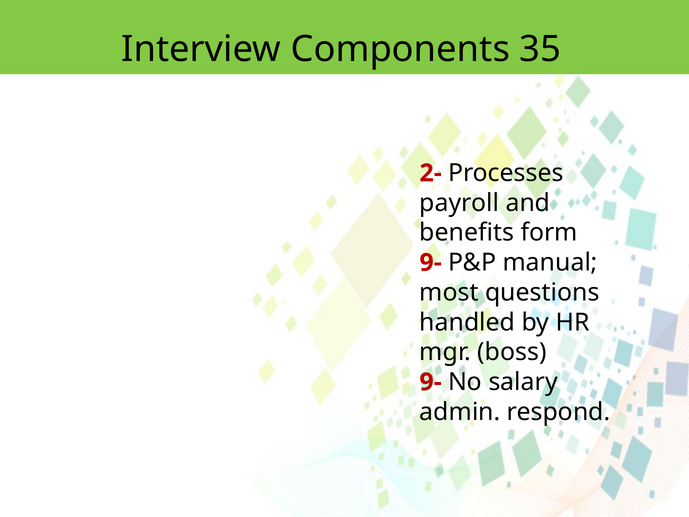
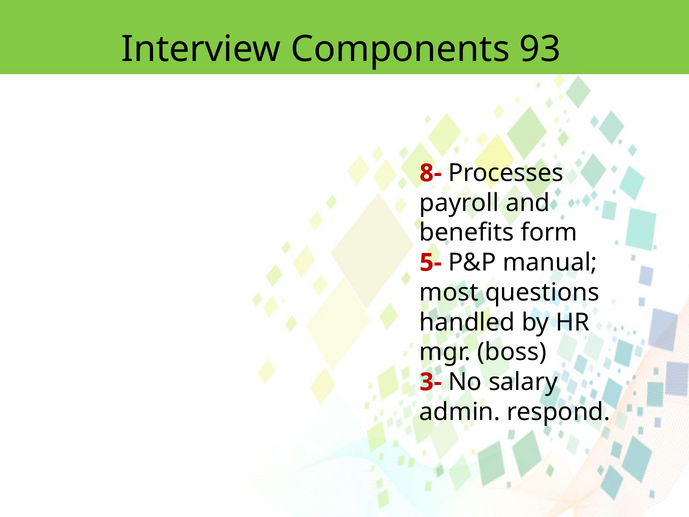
35: 35 -> 93
2-: 2- -> 8-
9- at (431, 263): 9- -> 5-
9- at (431, 382): 9- -> 3-
